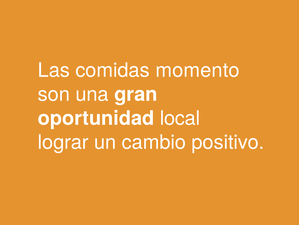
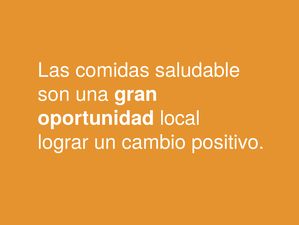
momento: momento -> saludable
